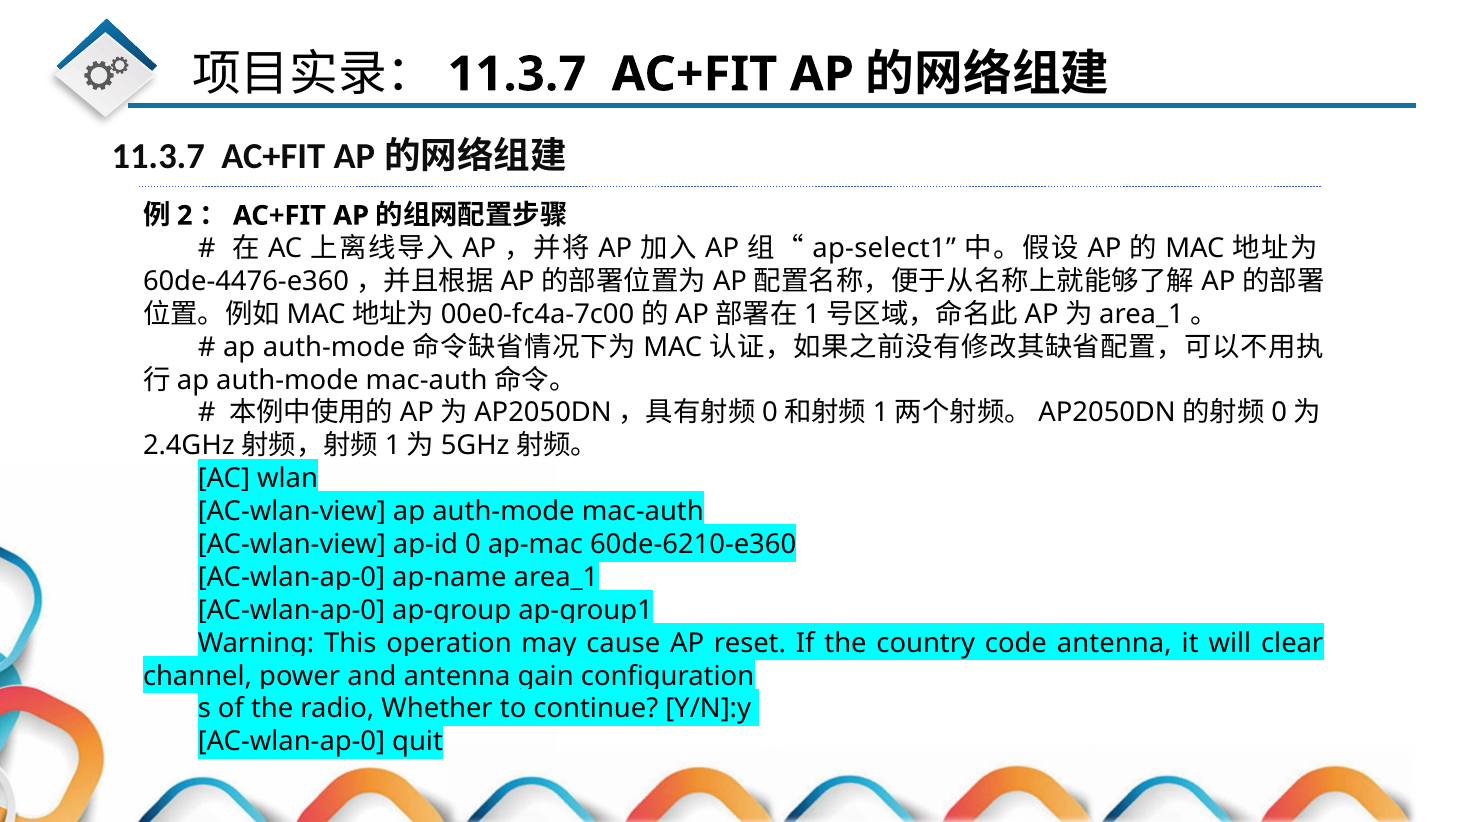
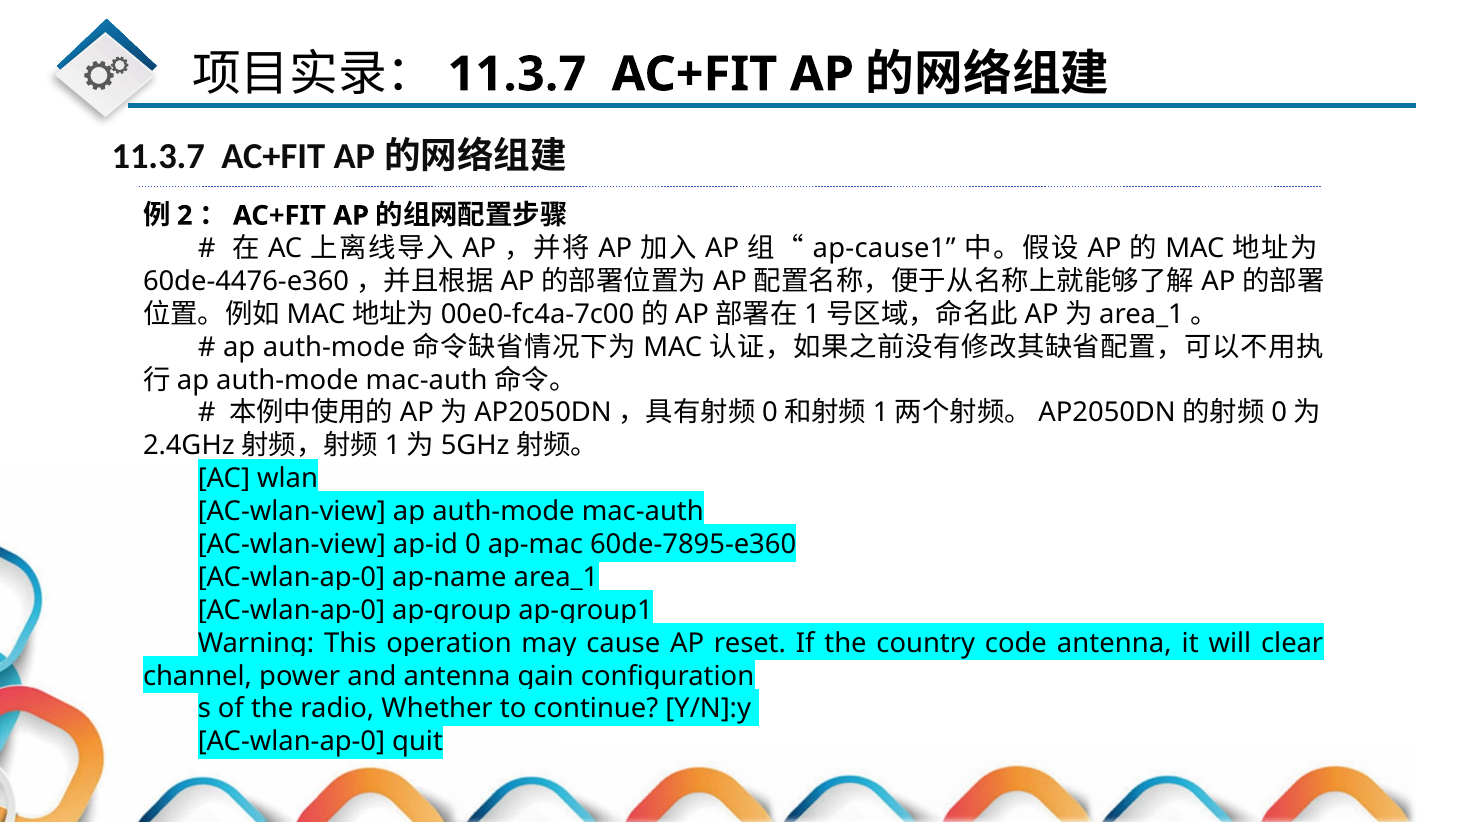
ap-select1: ap-select1 -> ap-cause1
60de-6210-e360: 60de-6210-e360 -> 60de-7895-e360
